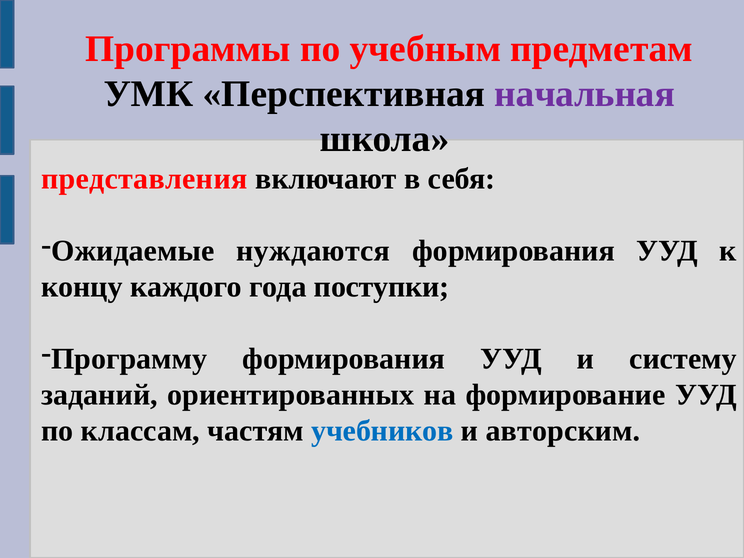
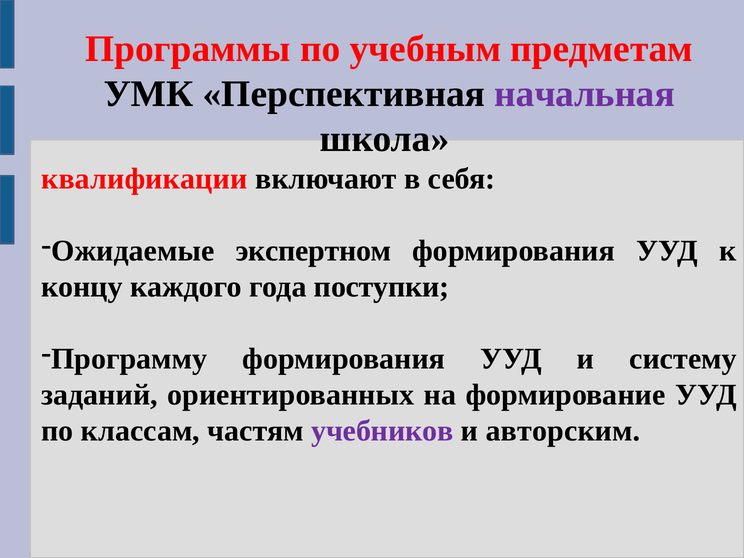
представления: представления -> квалификации
нуждаются: нуждаются -> экспертном
учебников colour: blue -> purple
